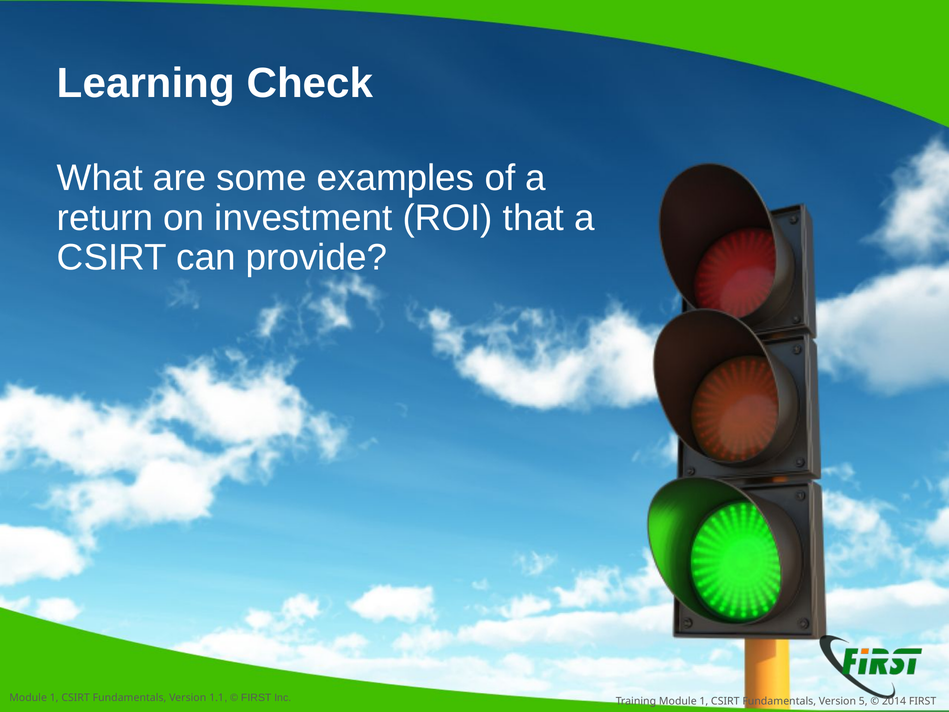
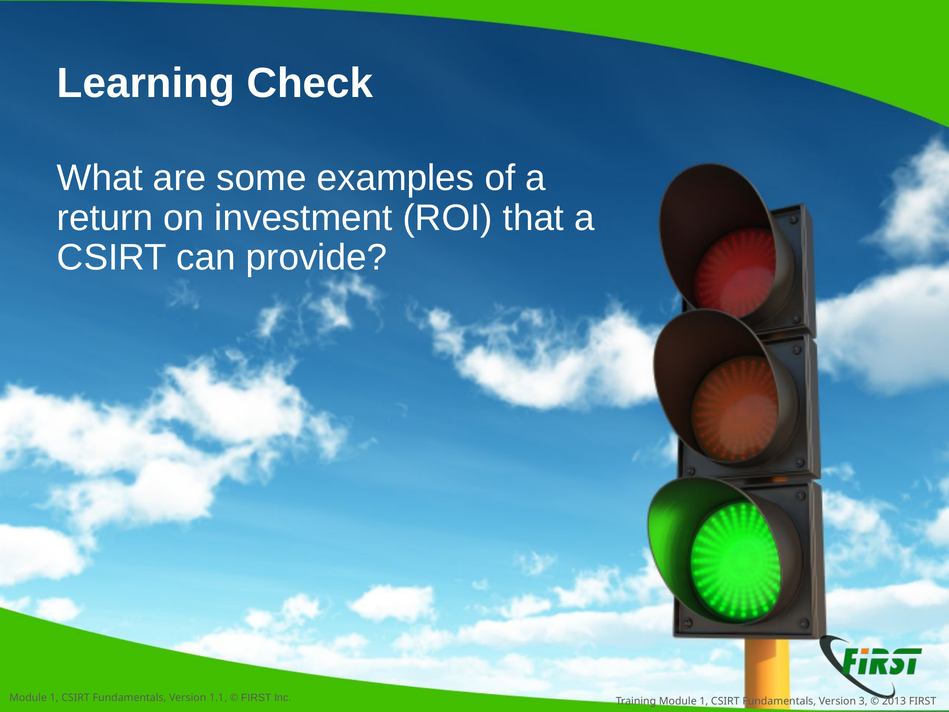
5: 5 -> 3
2014: 2014 -> 2013
